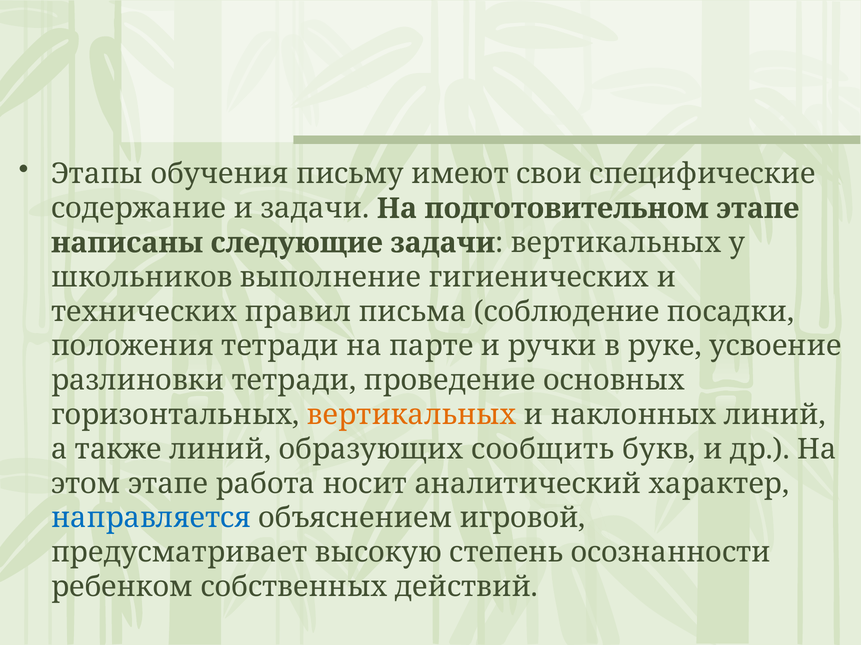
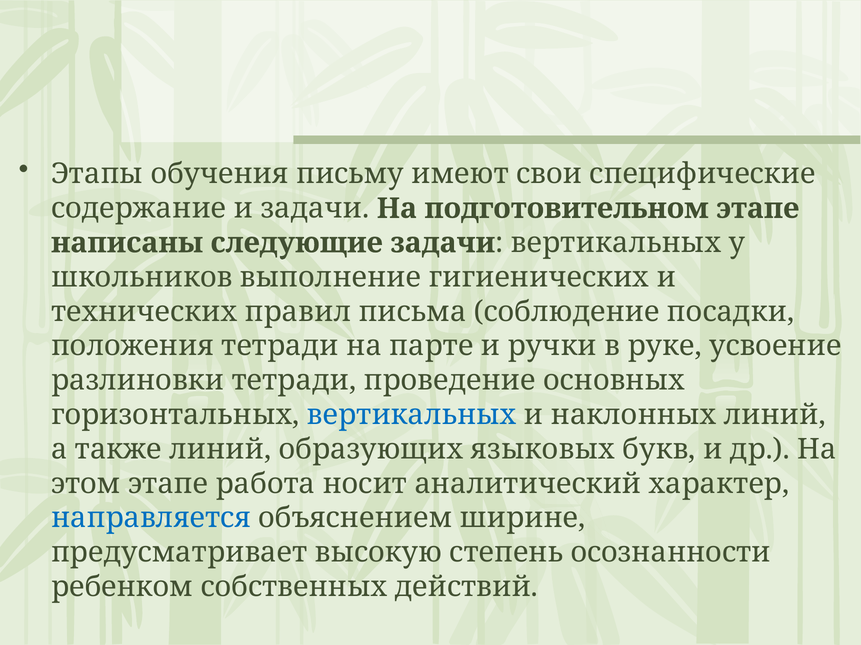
вертикальных at (412, 415) colour: orange -> blue
сообщить: сообщить -> языковых
игровой: игровой -> ширине
